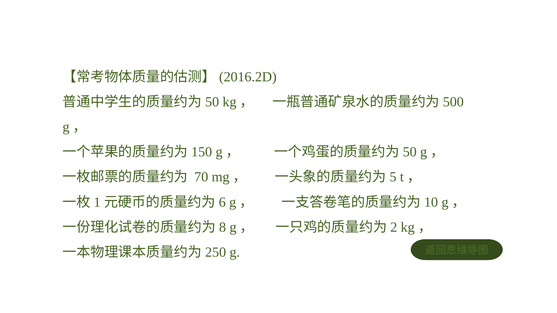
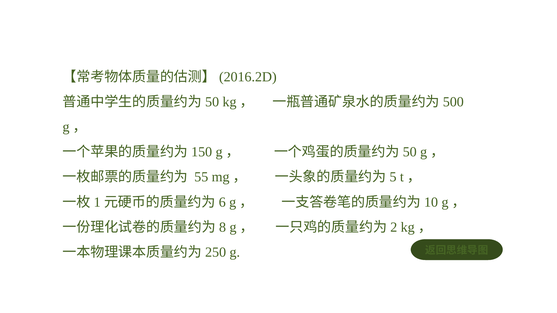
70: 70 -> 55
